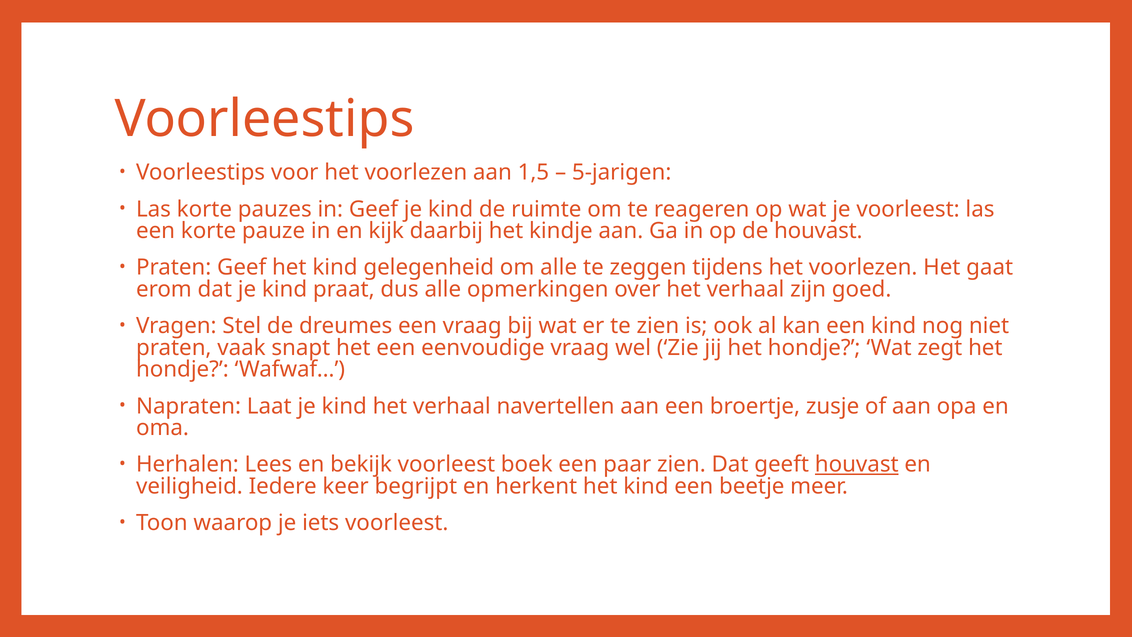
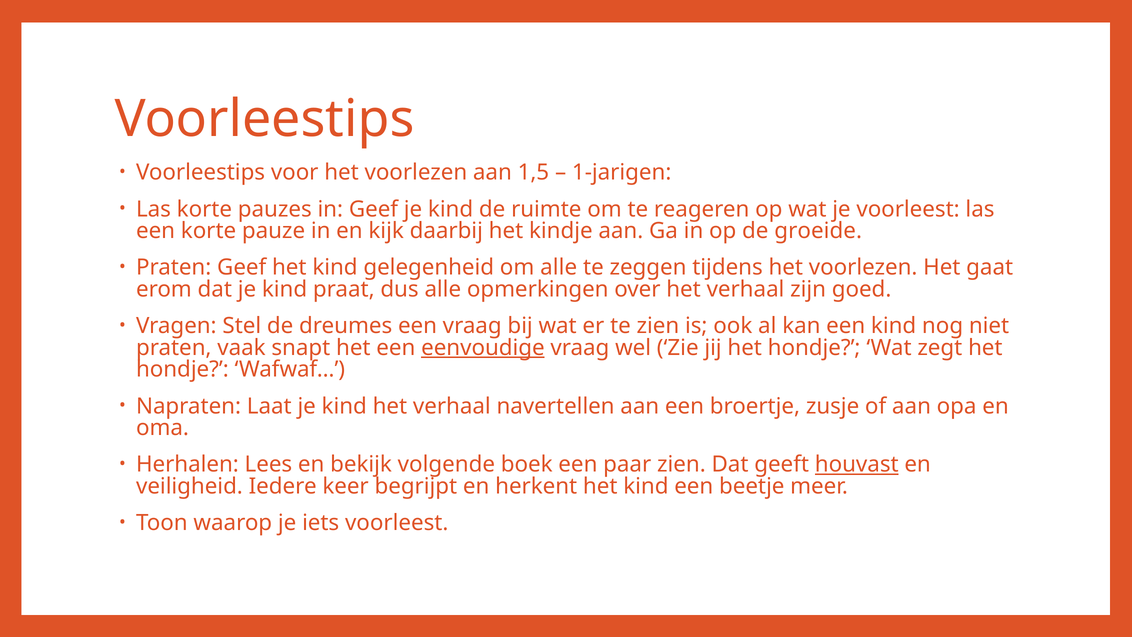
5-jarigen: 5-jarigen -> 1-jarigen
de houvast: houvast -> groeide
eenvoudige underline: none -> present
bekijk voorleest: voorleest -> volgende
